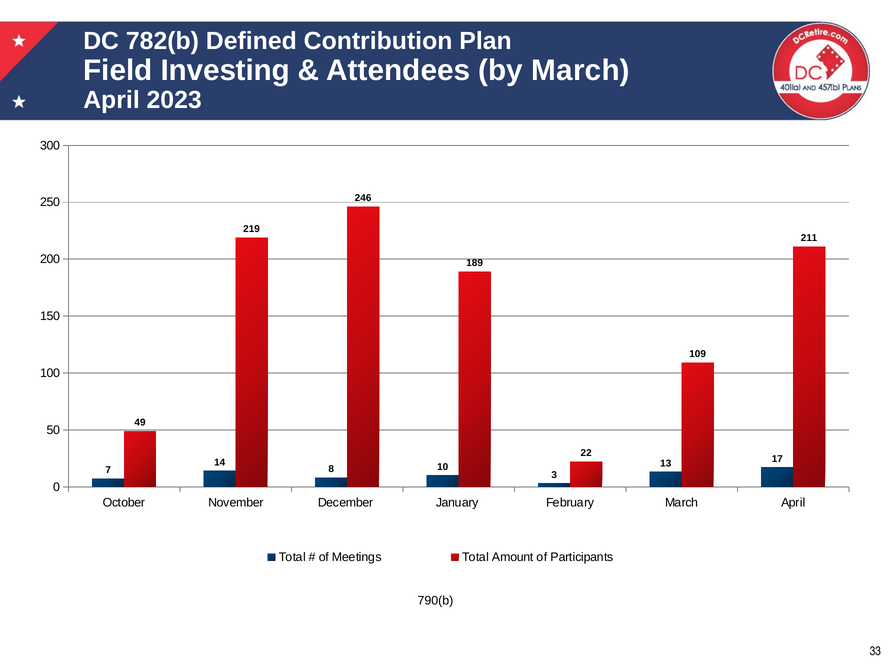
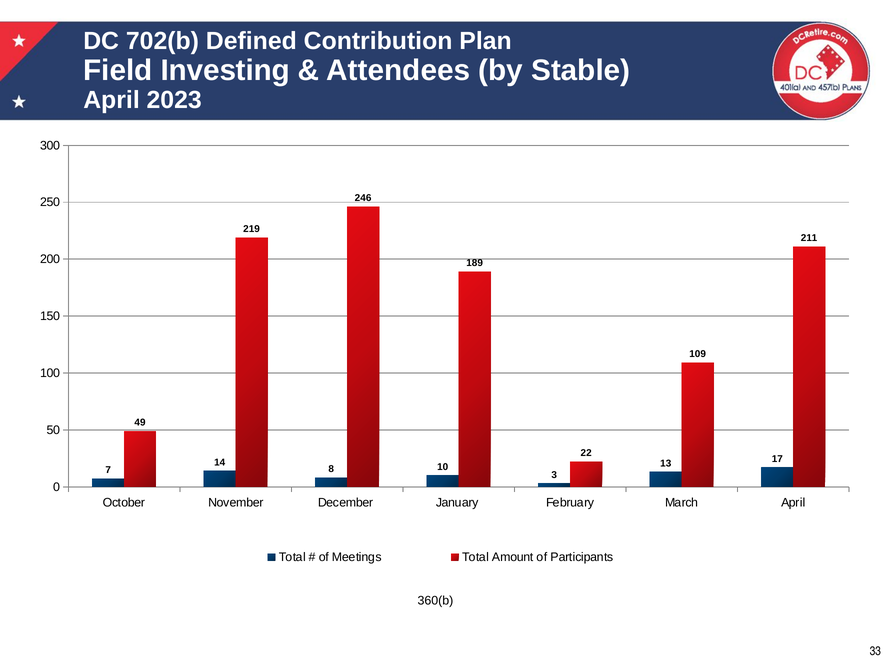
782(b: 782(b -> 702(b
by March: March -> Stable
790(b: 790(b -> 360(b
